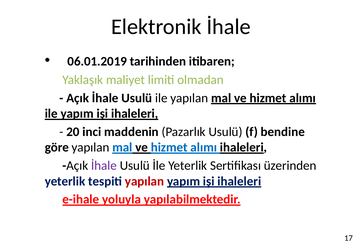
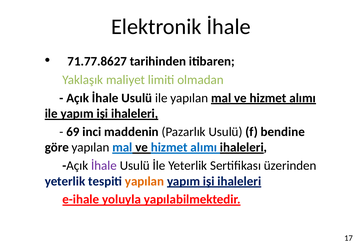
06.01.2019: 06.01.2019 -> 71.77.8627
20: 20 -> 69
yapılan at (145, 181) colour: red -> orange
